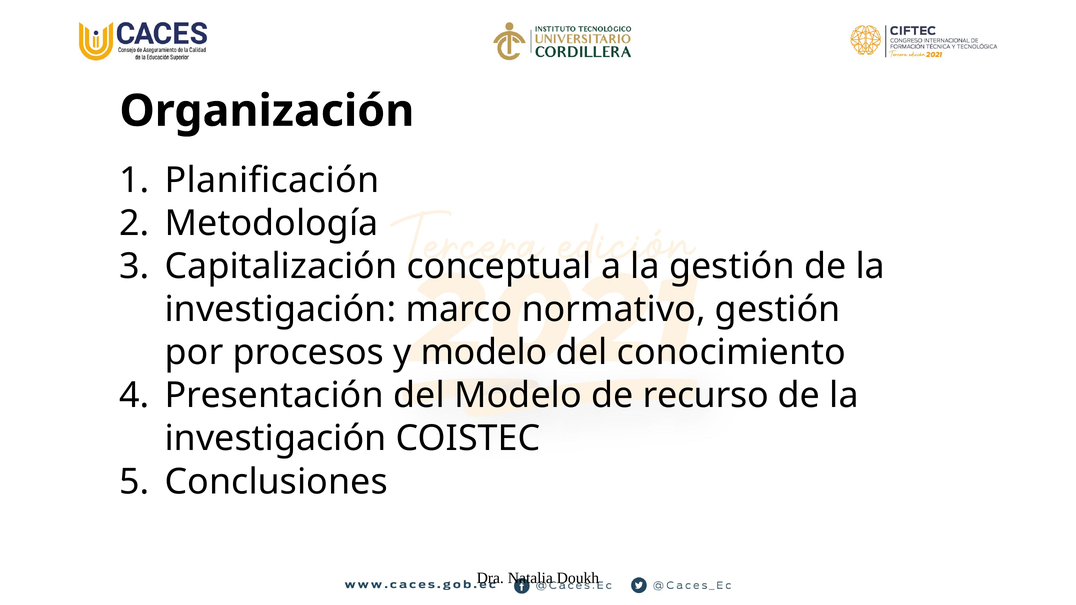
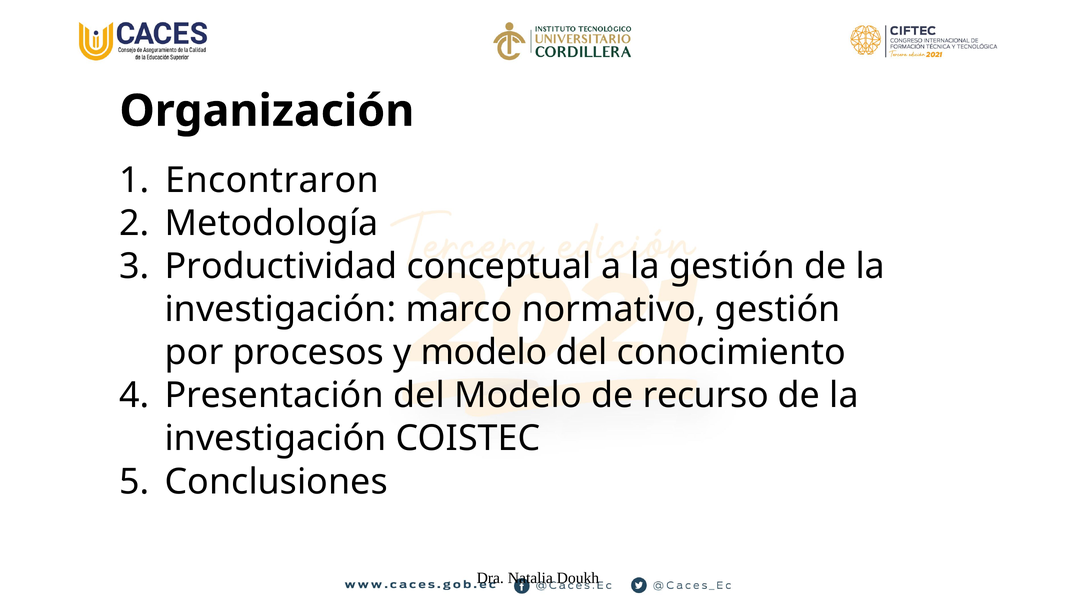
Planificación: Planificación -> Encontraron
Capitalización: Capitalización -> Productividad
